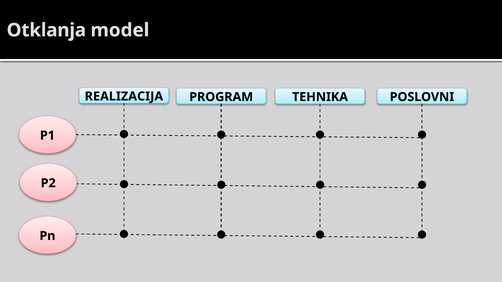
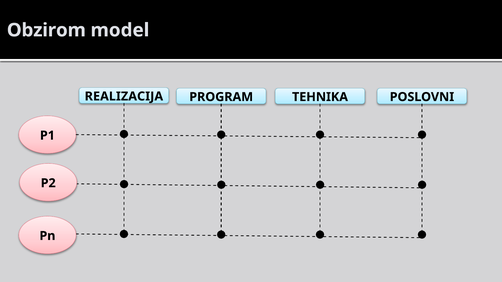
Otklanja: Otklanja -> Obzirom
